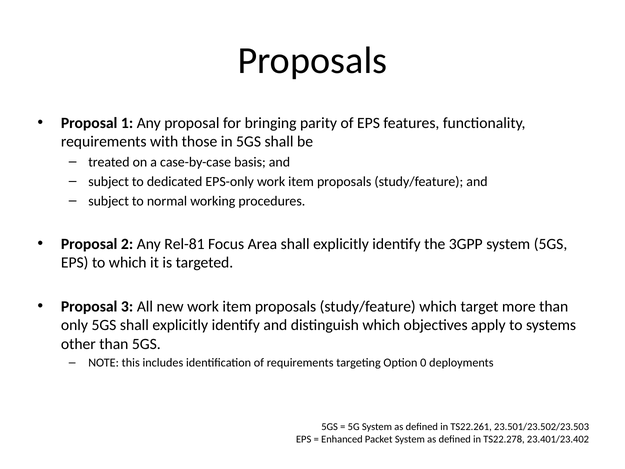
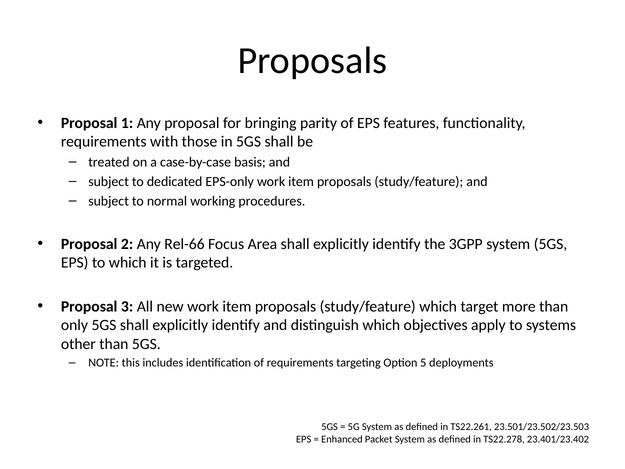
Rel-81: Rel-81 -> Rel-66
0: 0 -> 5
